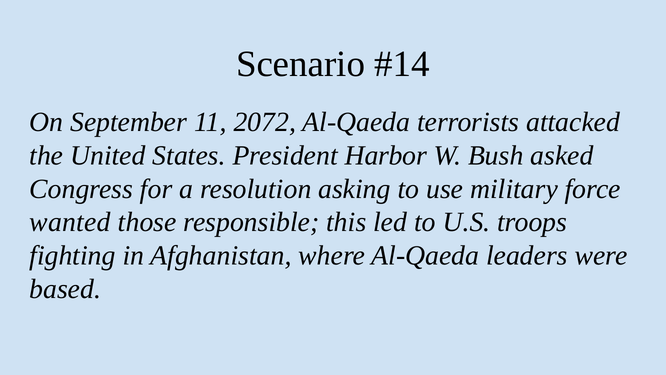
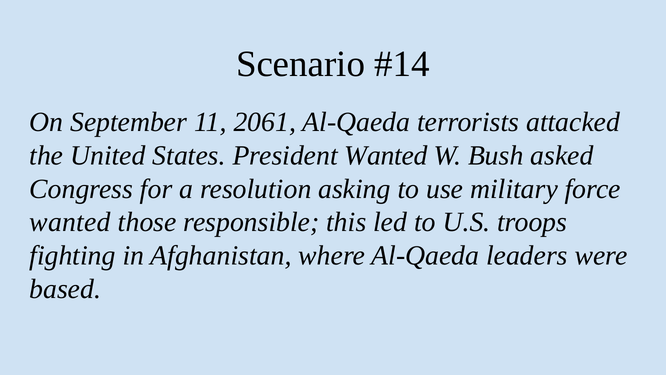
2072: 2072 -> 2061
President Harbor: Harbor -> Wanted
